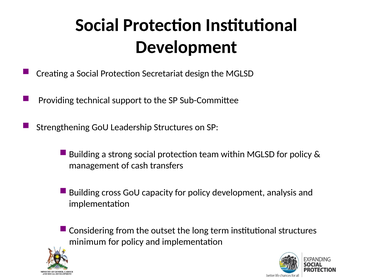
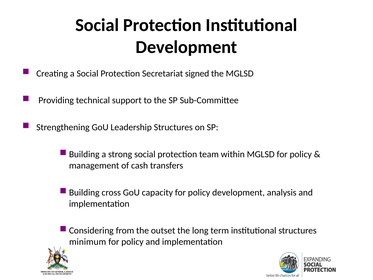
design: design -> signed
